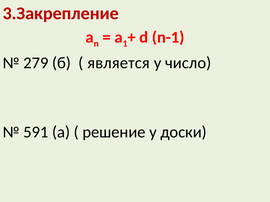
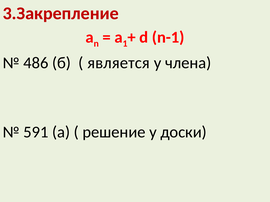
279: 279 -> 486
число: число -> члена
